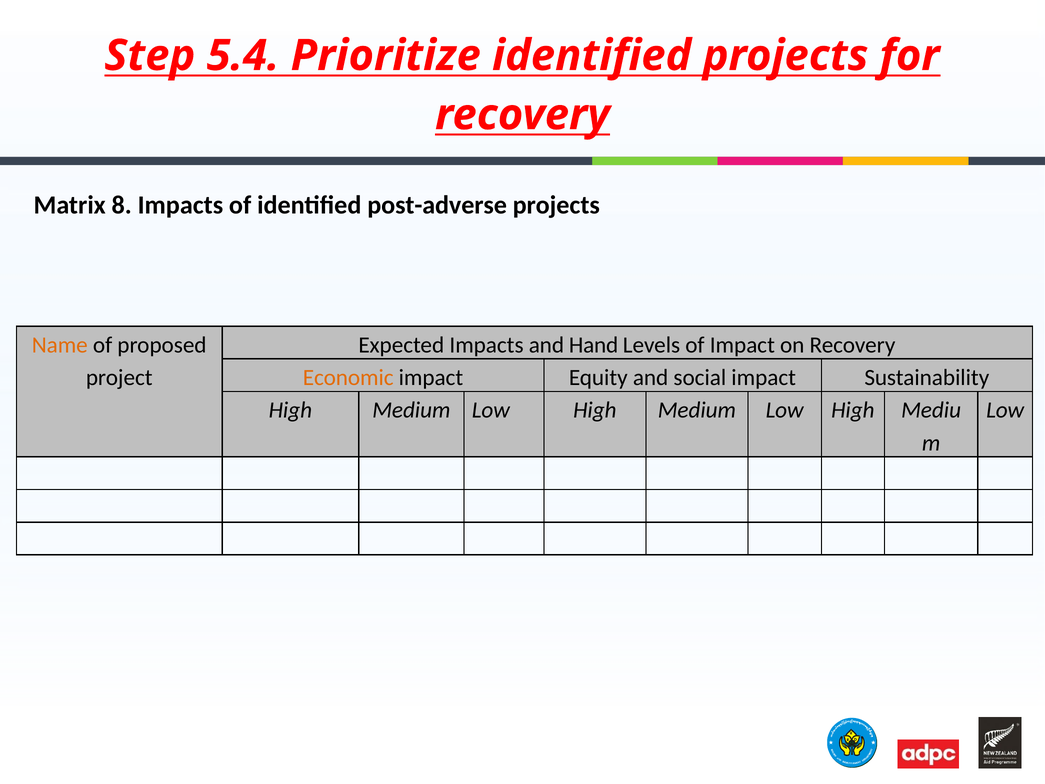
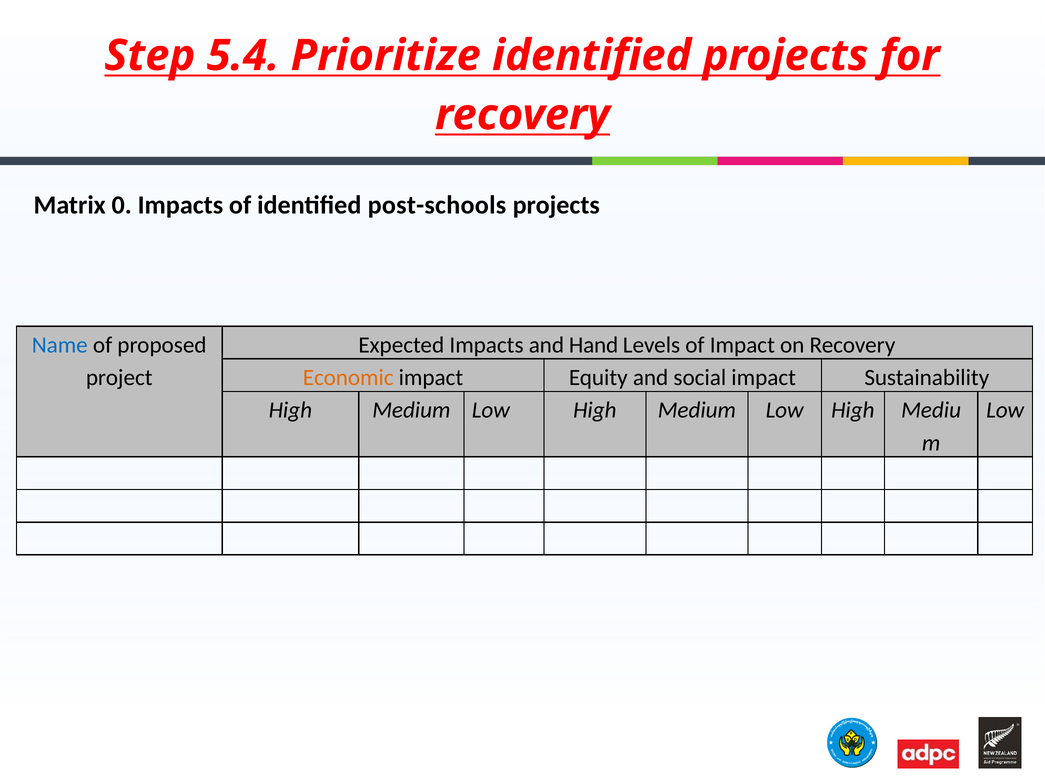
8: 8 -> 0
post-adverse: post-adverse -> post-schools
Name colour: orange -> blue
